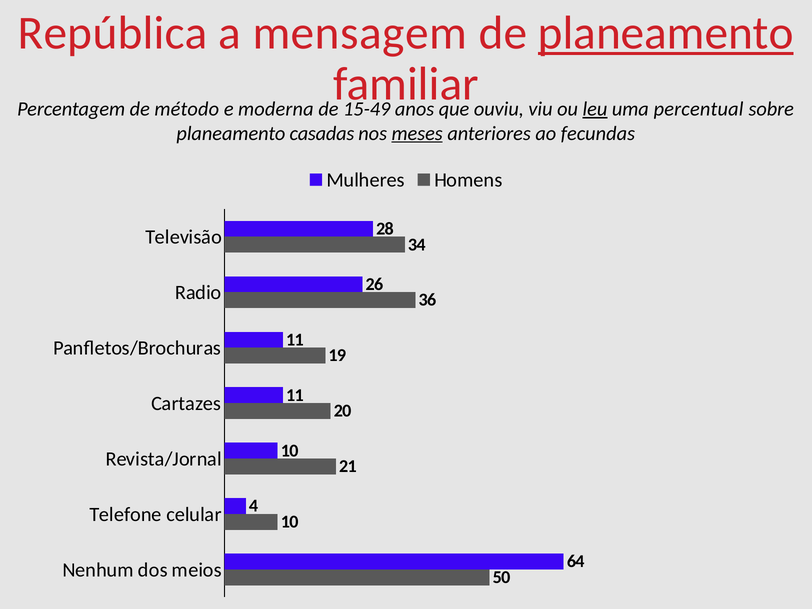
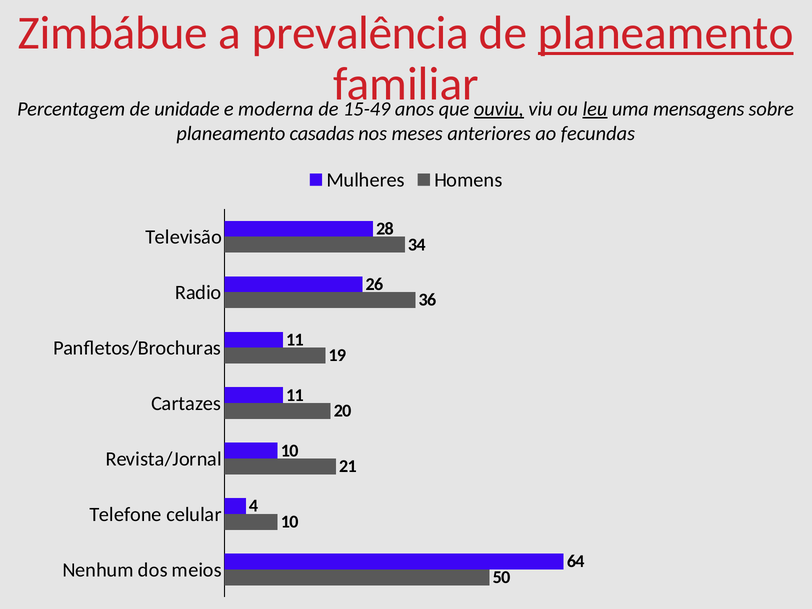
República: República -> Zimbábue
mensagem: mensagem -> prevalência
método: método -> unidade
ouviu underline: none -> present
percentual: percentual -> mensagens
meses underline: present -> none
